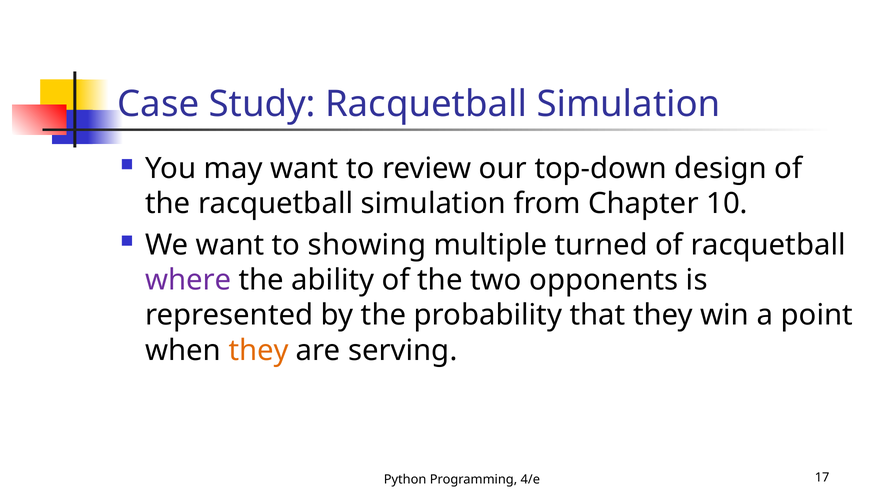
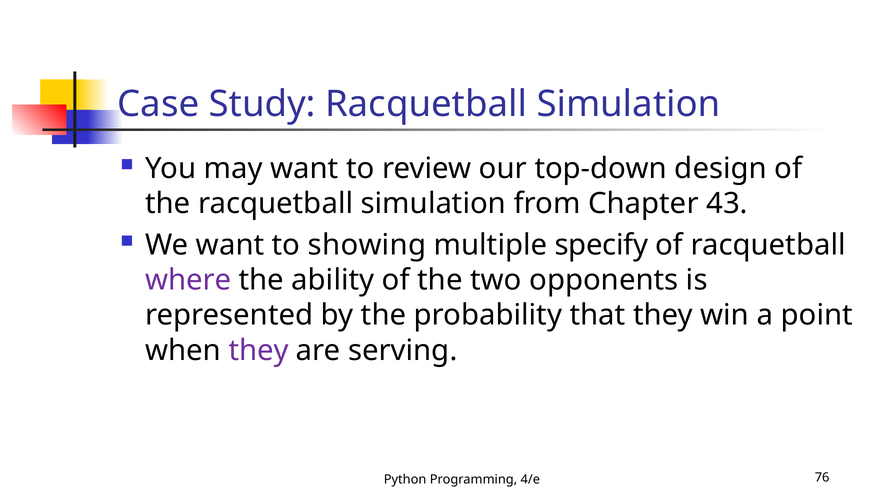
10: 10 -> 43
turned: turned -> specify
they at (259, 351) colour: orange -> purple
17: 17 -> 76
